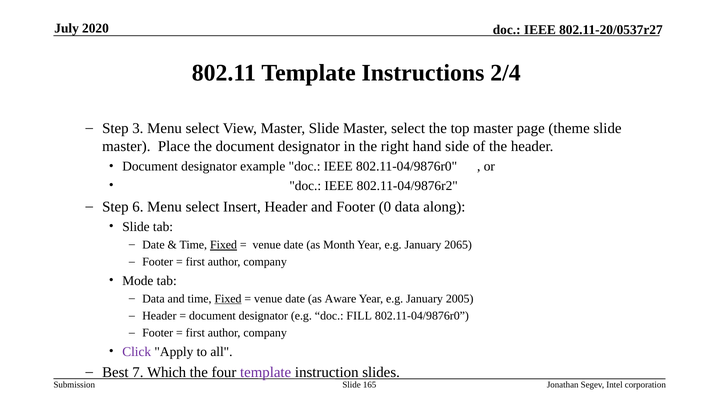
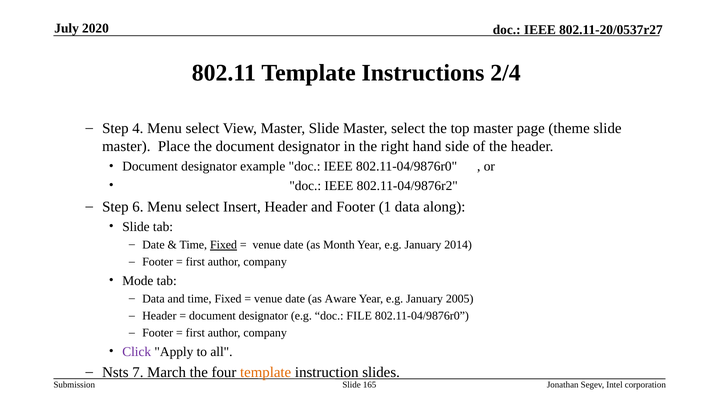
3: 3 -> 4
0: 0 -> 1
2065: 2065 -> 2014
Fixed at (228, 299) underline: present -> none
FILL: FILL -> FILE
Best: Best -> Nsts
Which: Which -> March
template at (266, 372) colour: purple -> orange
